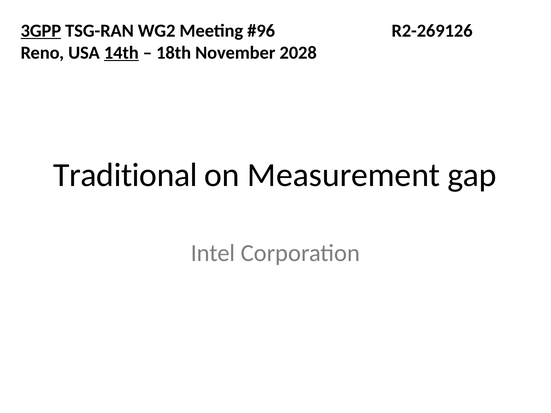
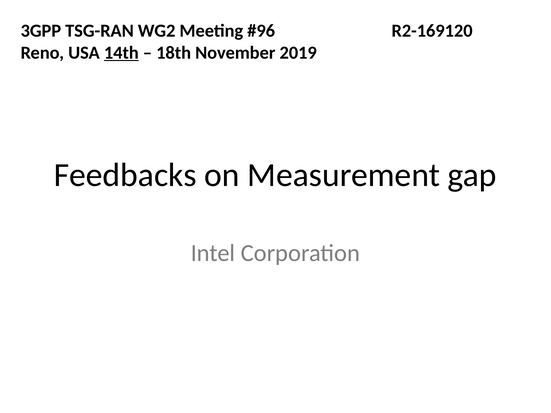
3GPP underline: present -> none
R2-269126: R2-269126 -> R2-169120
2028: 2028 -> 2019
Traditional: Traditional -> Feedbacks
